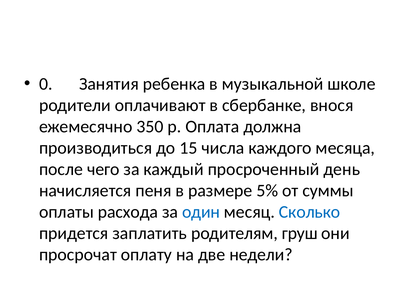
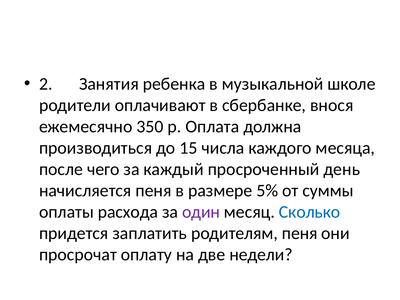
0: 0 -> 2
один colour: blue -> purple
родителям груш: груш -> пеня
